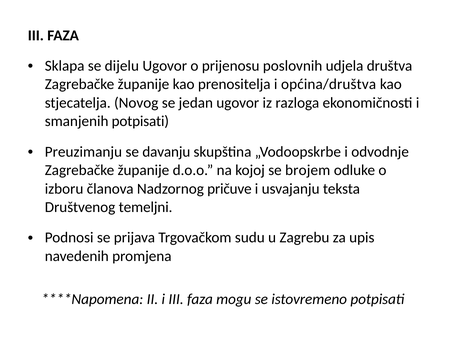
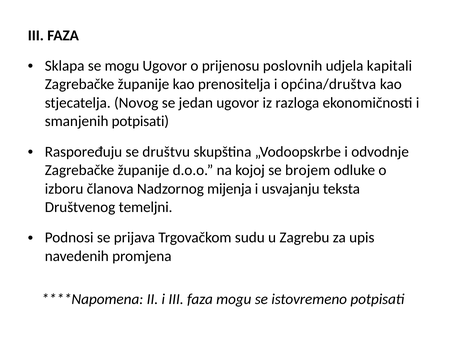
se dijelu: dijelu -> mogu
društva: društva -> kapitali
Preuzimanju: Preuzimanju -> Raspoređuju
davanju: davanju -> društvu
pričuve: pričuve -> mijenja
